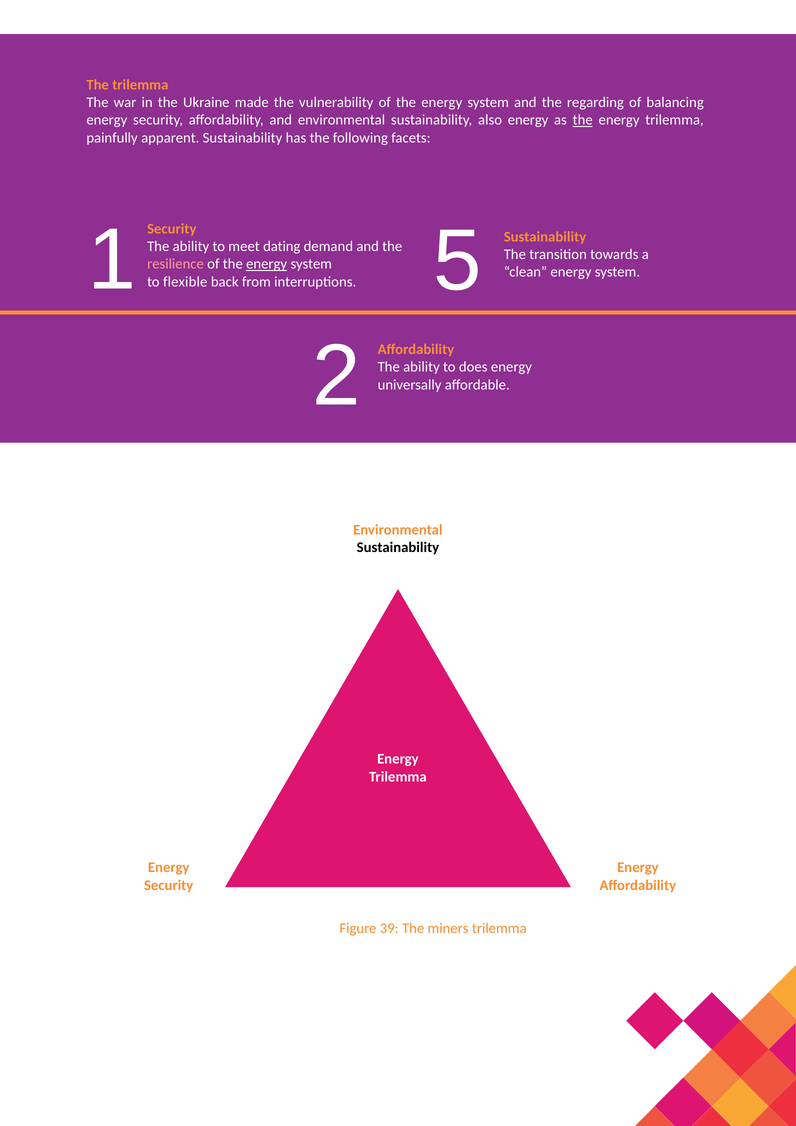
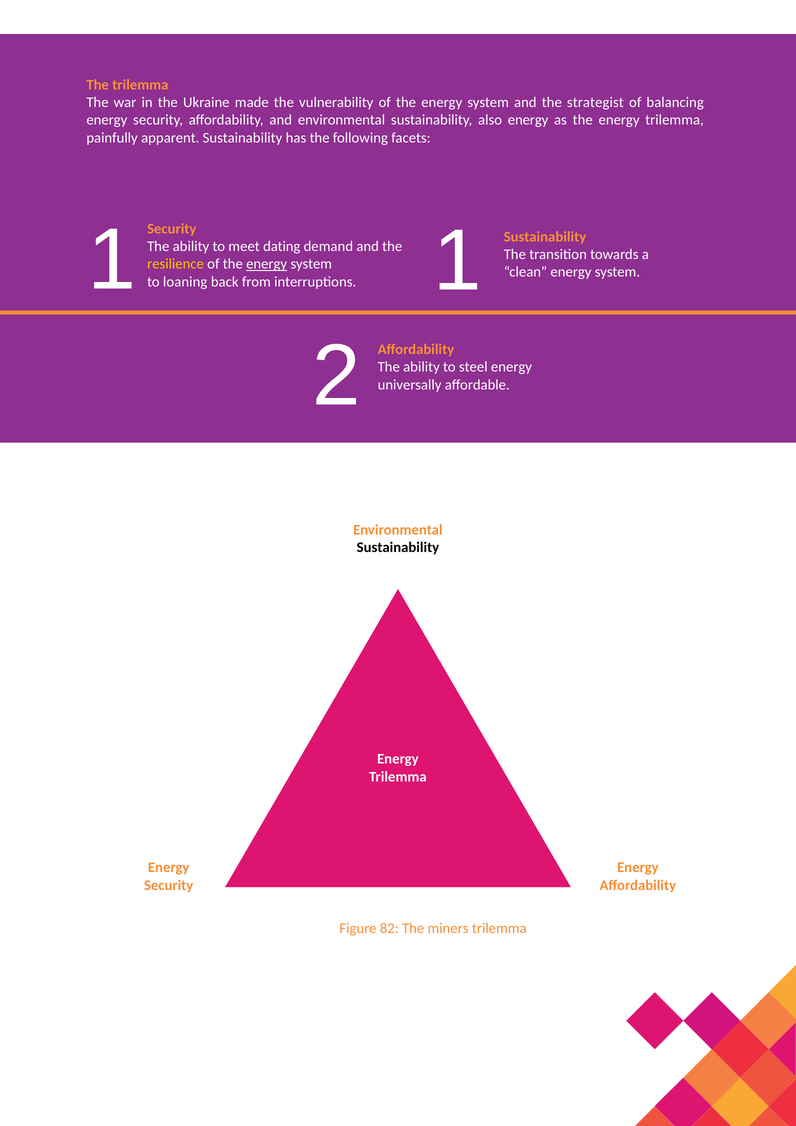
regarding: regarding -> strategist
the at (583, 120) underline: present -> none
1 5: 5 -> 1
resilience colour: pink -> yellow
flexible: flexible -> loaning
does: does -> steel
39: 39 -> 82
